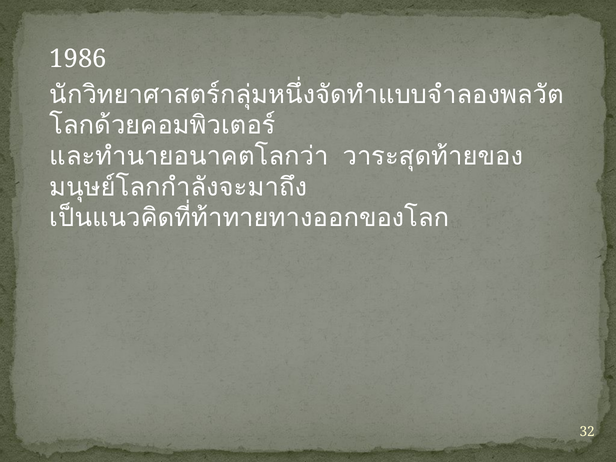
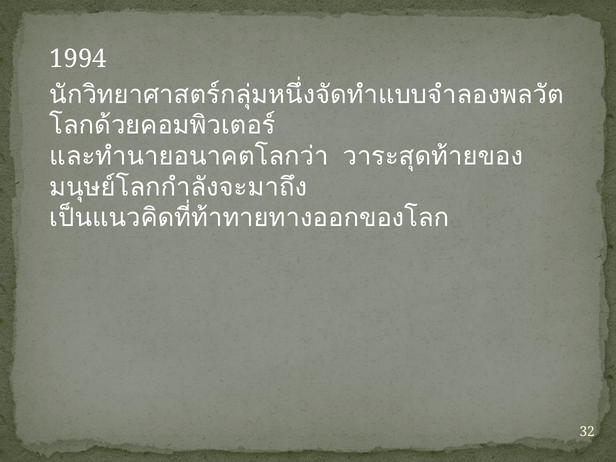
1986: 1986 -> 1994
